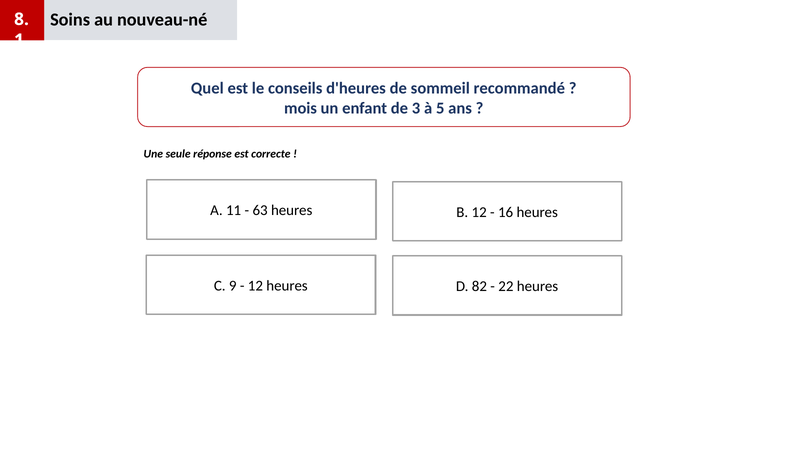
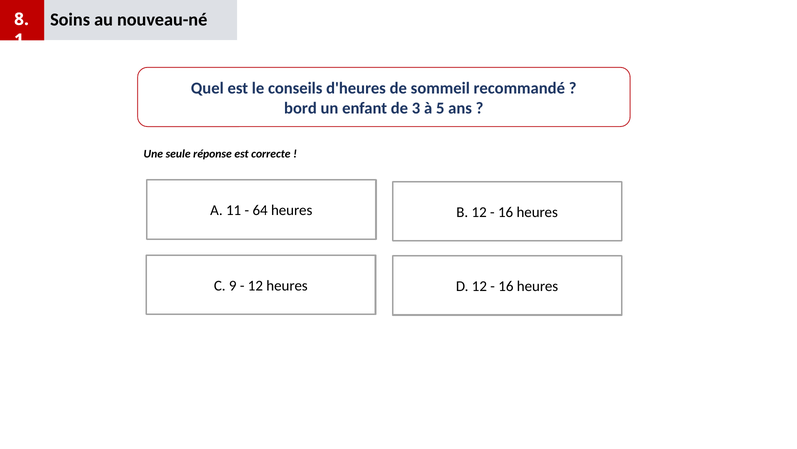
mois: mois -> bord
63: 63 -> 64
D 82: 82 -> 12
22 at (506, 286): 22 -> 16
